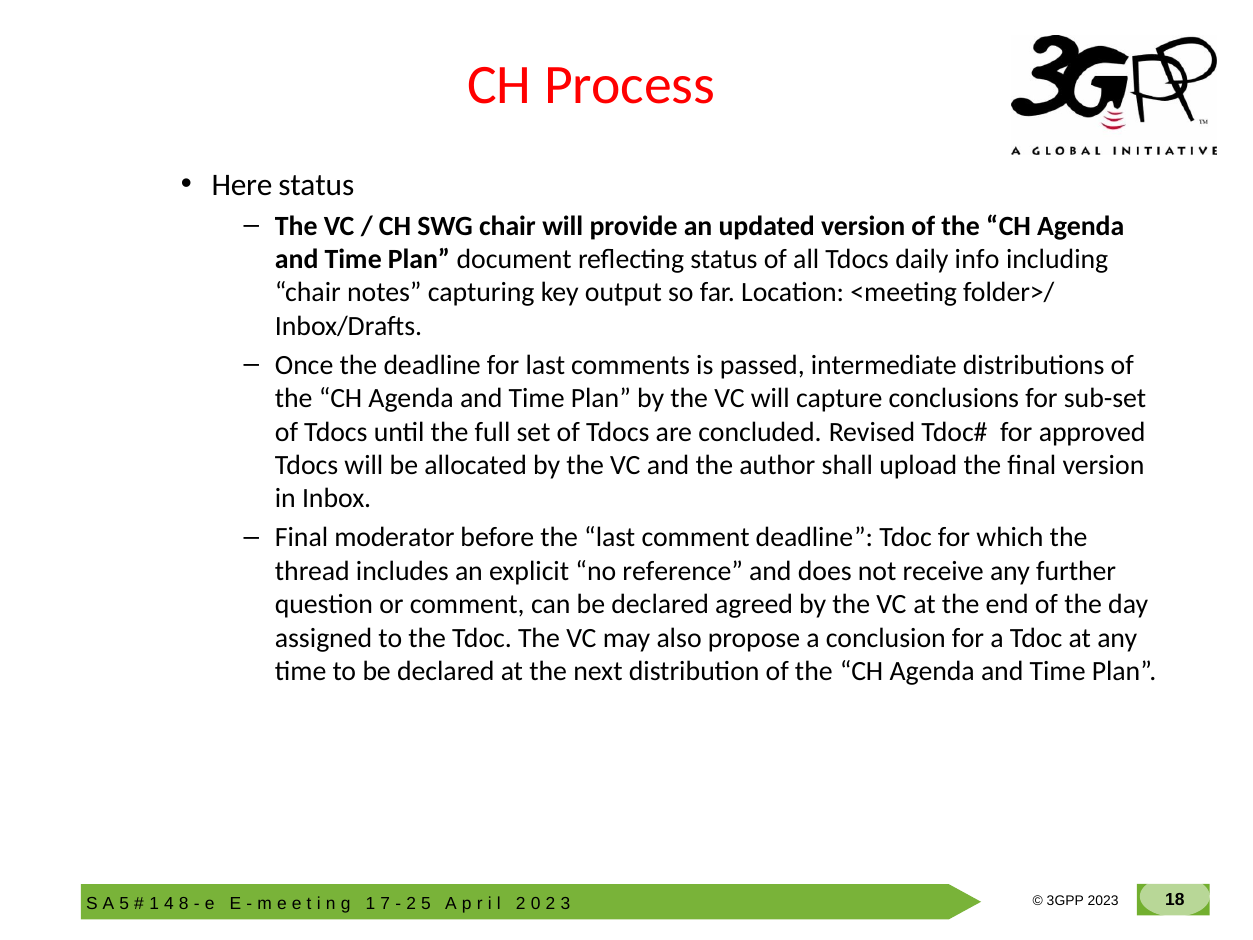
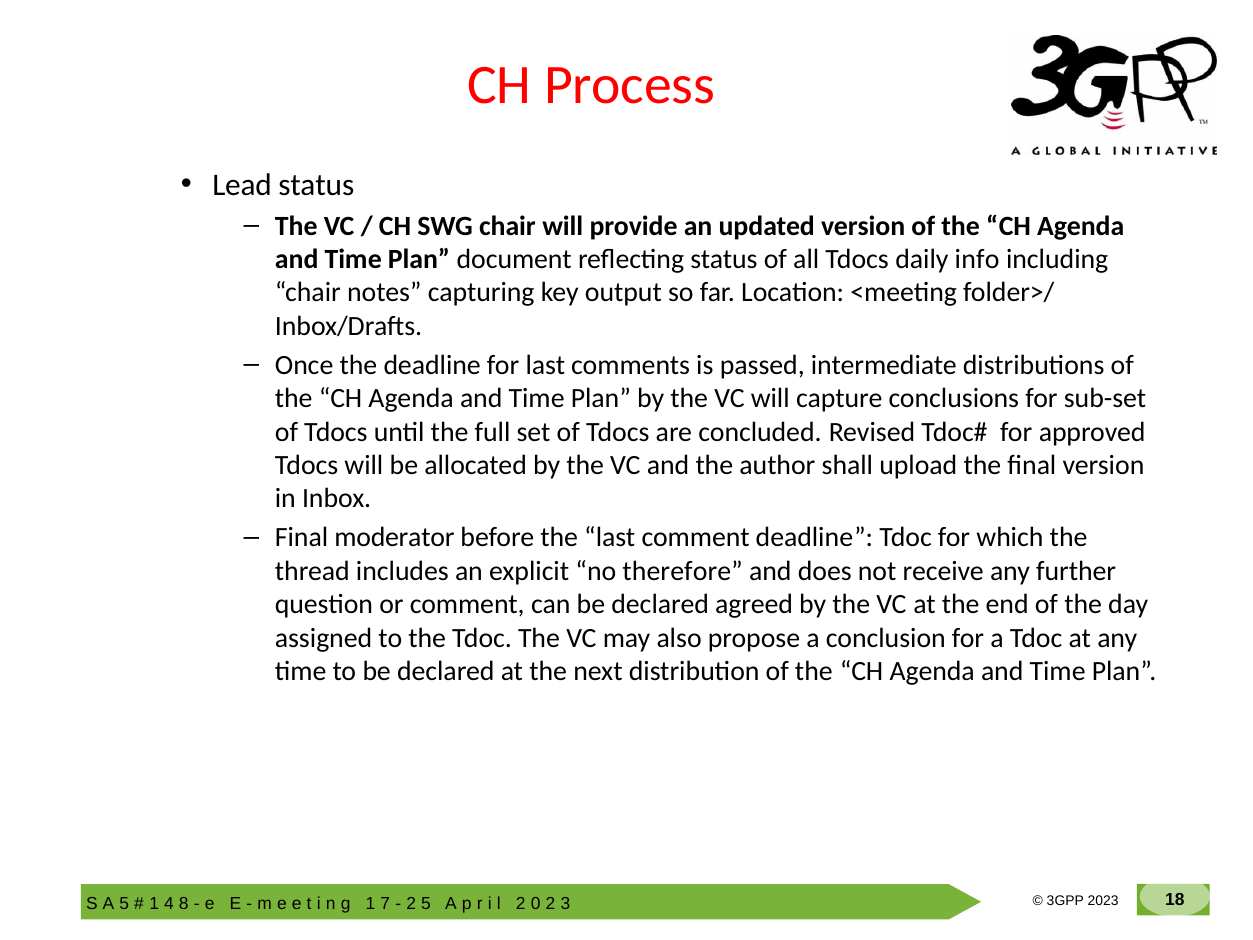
Here: Here -> Lead
reference: reference -> therefore
